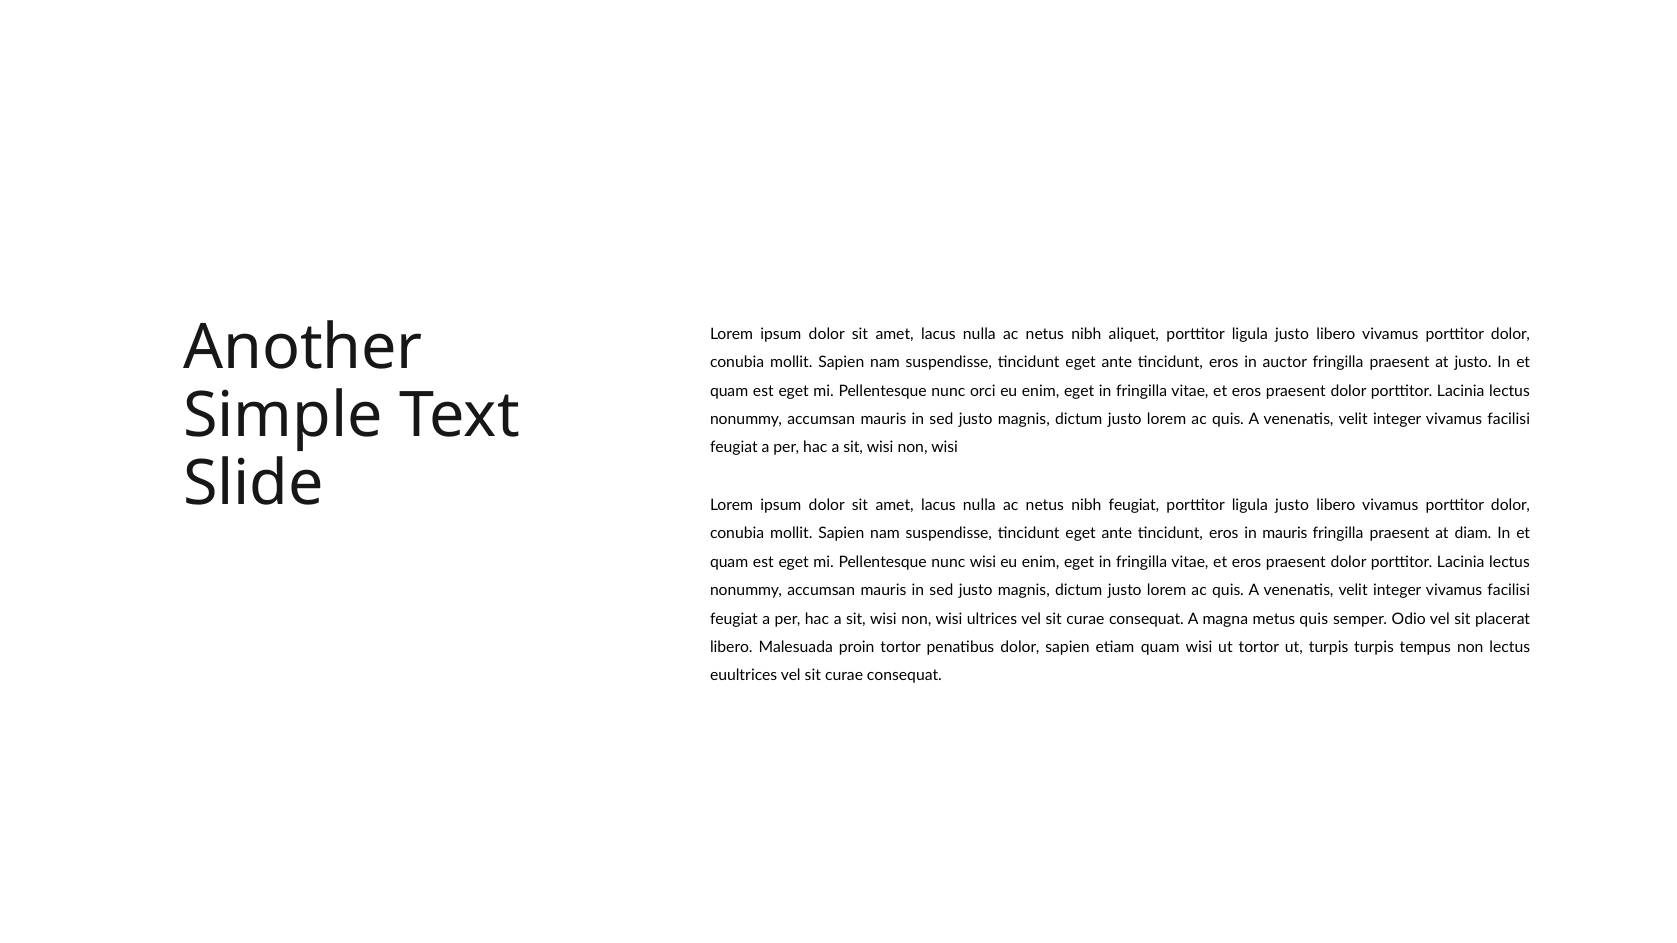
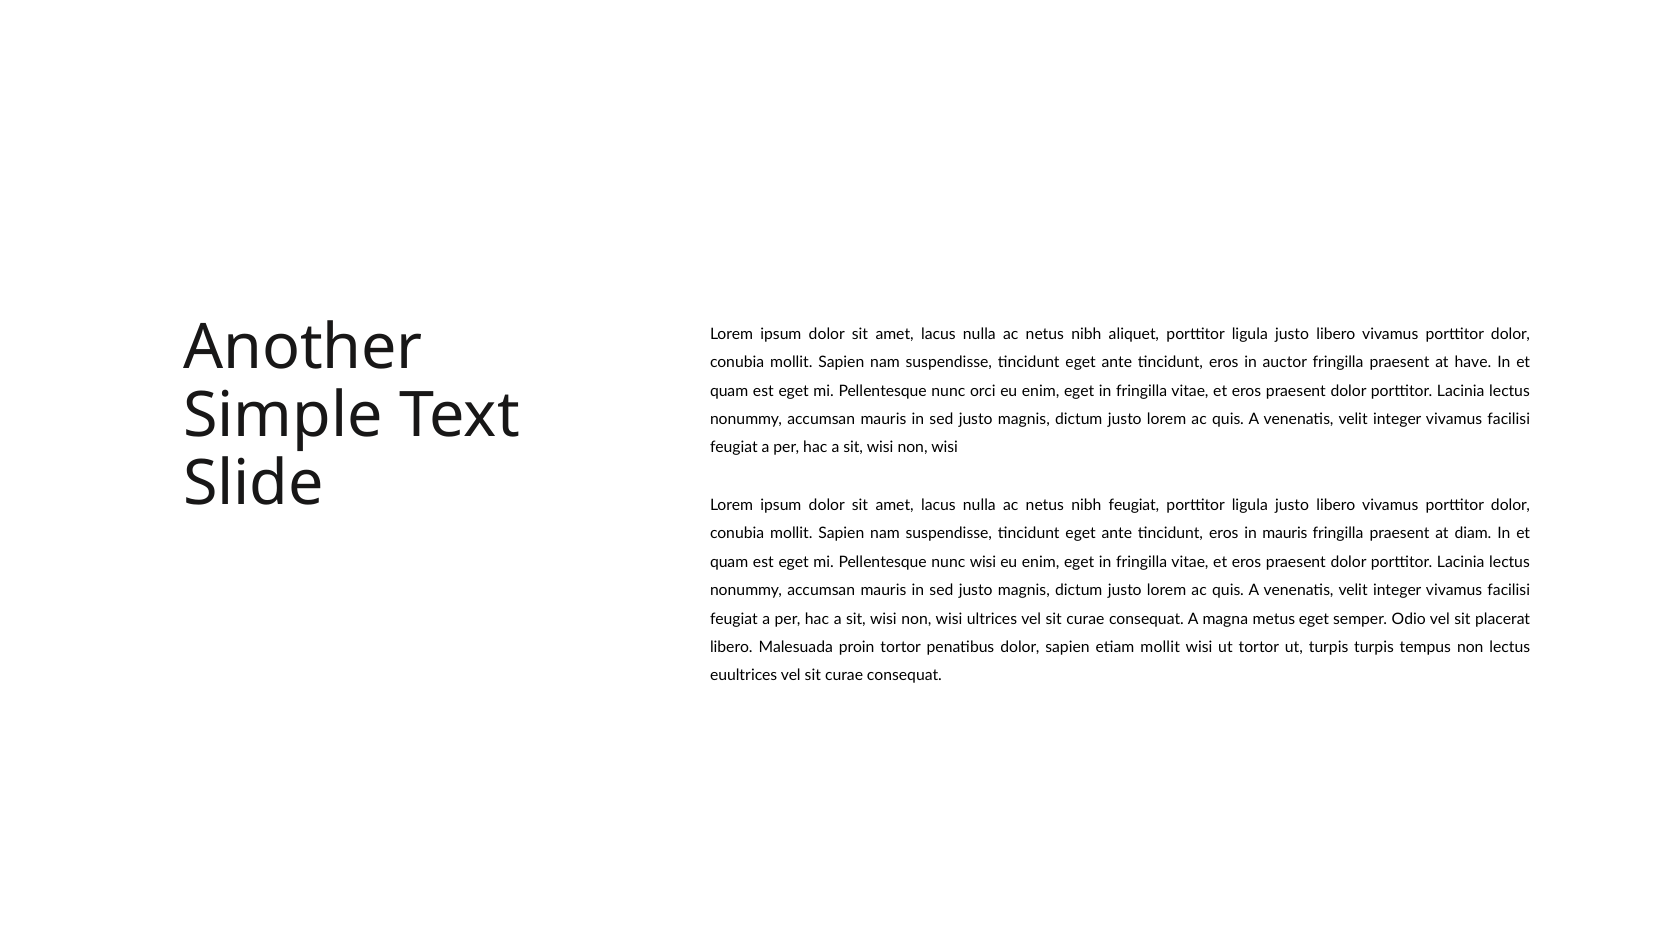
at justo: justo -> have
metus quis: quis -> eget
etiam quam: quam -> mollit
